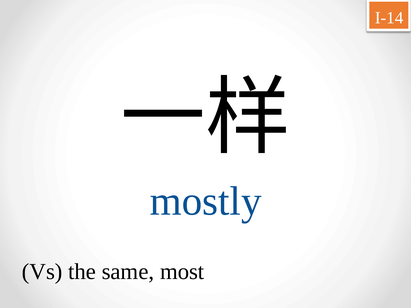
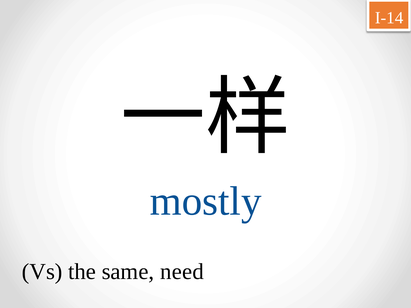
most: most -> need
